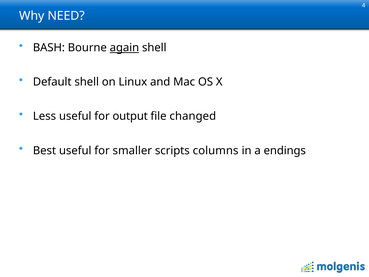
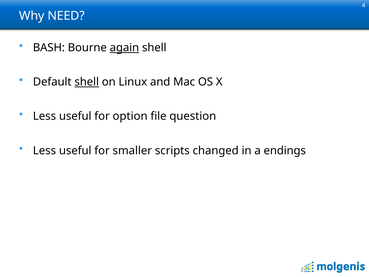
shell at (87, 82) underline: none -> present
output: output -> option
changed: changed -> question
Best at (45, 150): Best -> Less
columns: columns -> changed
